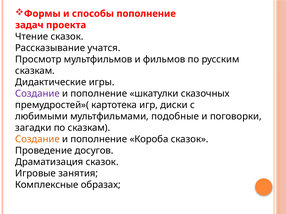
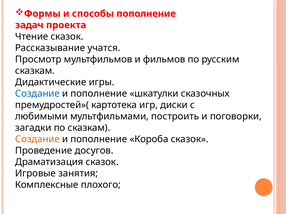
Создание at (37, 94) colour: purple -> blue
подобные: подобные -> построить
образах: образах -> плохого
